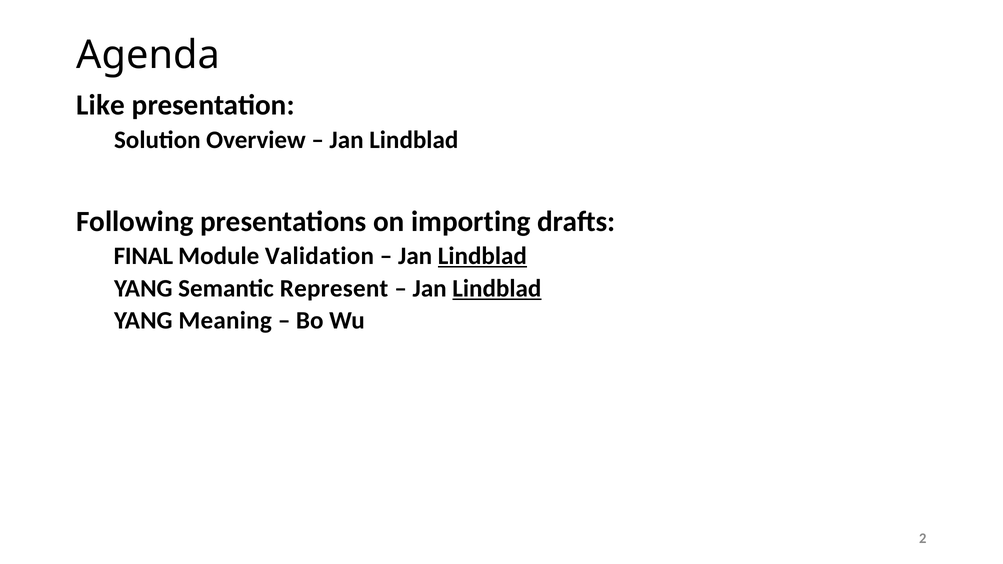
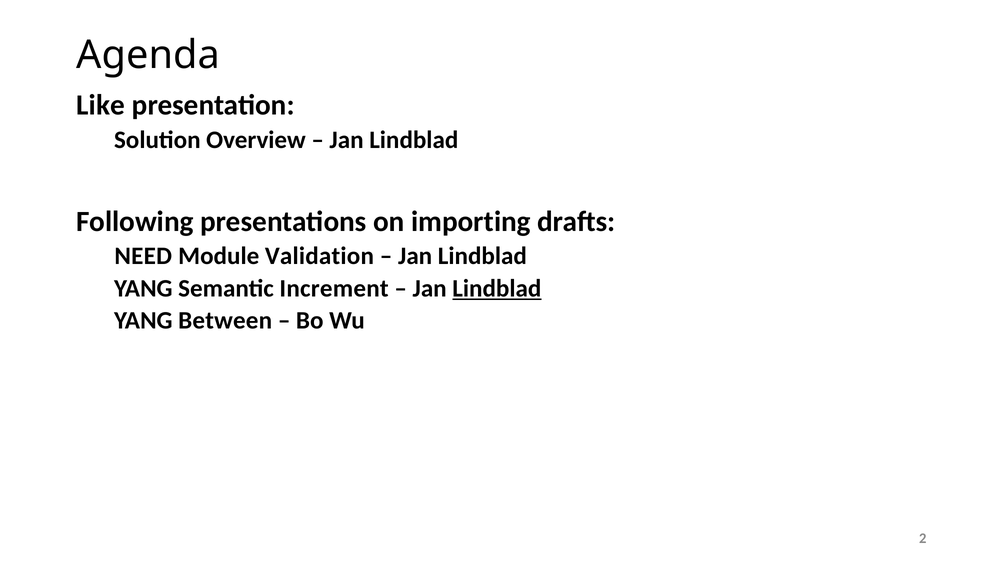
FINAL: FINAL -> NEED
Lindblad at (482, 256) underline: present -> none
Represent: Represent -> Increment
Meaning: Meaning -> Between
